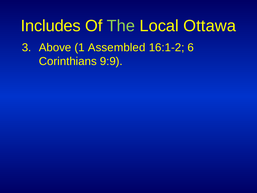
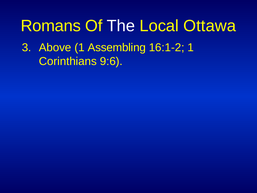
Includes: Includes -> Romans
The colour: light green -> white
Assembled: Assembled -> Assembling
16:1-2 6: 6 -> 1
9:9: 9:9 -> 9:6
